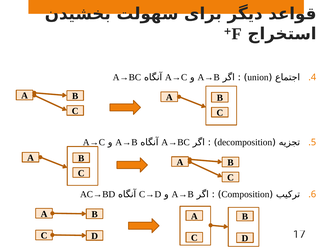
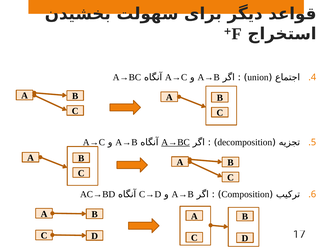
A→BC at (176, 143) underline: none -> present
